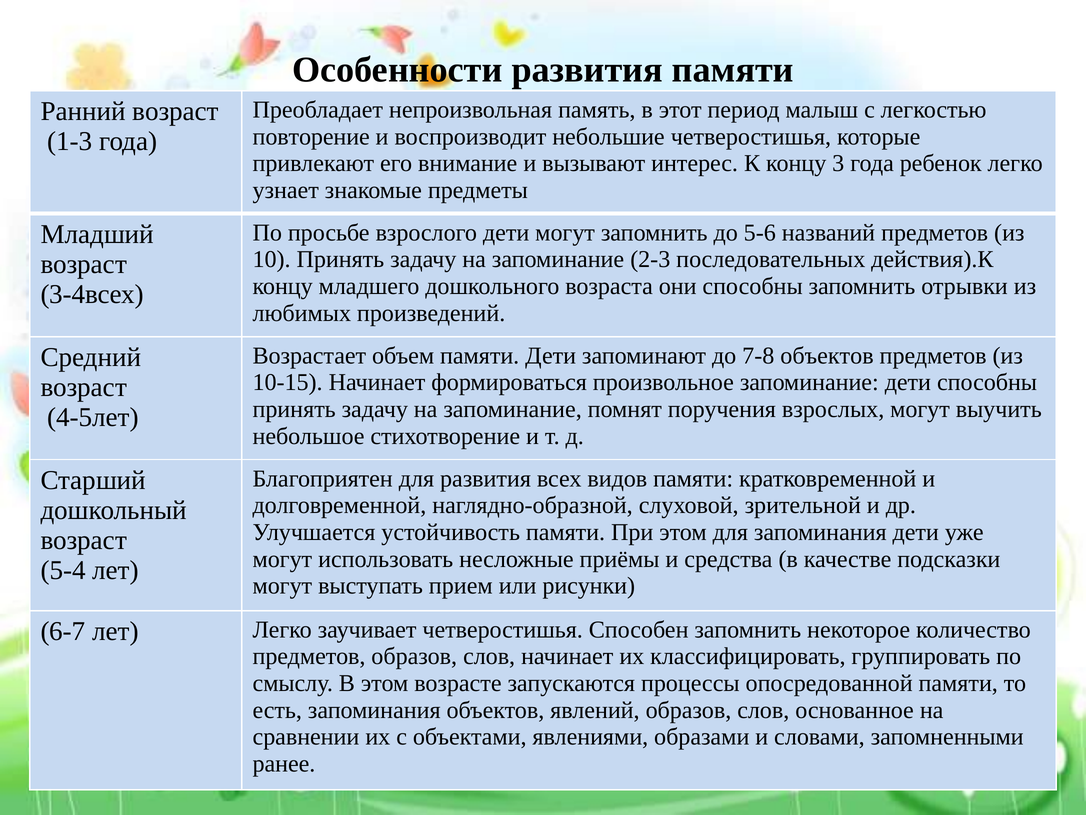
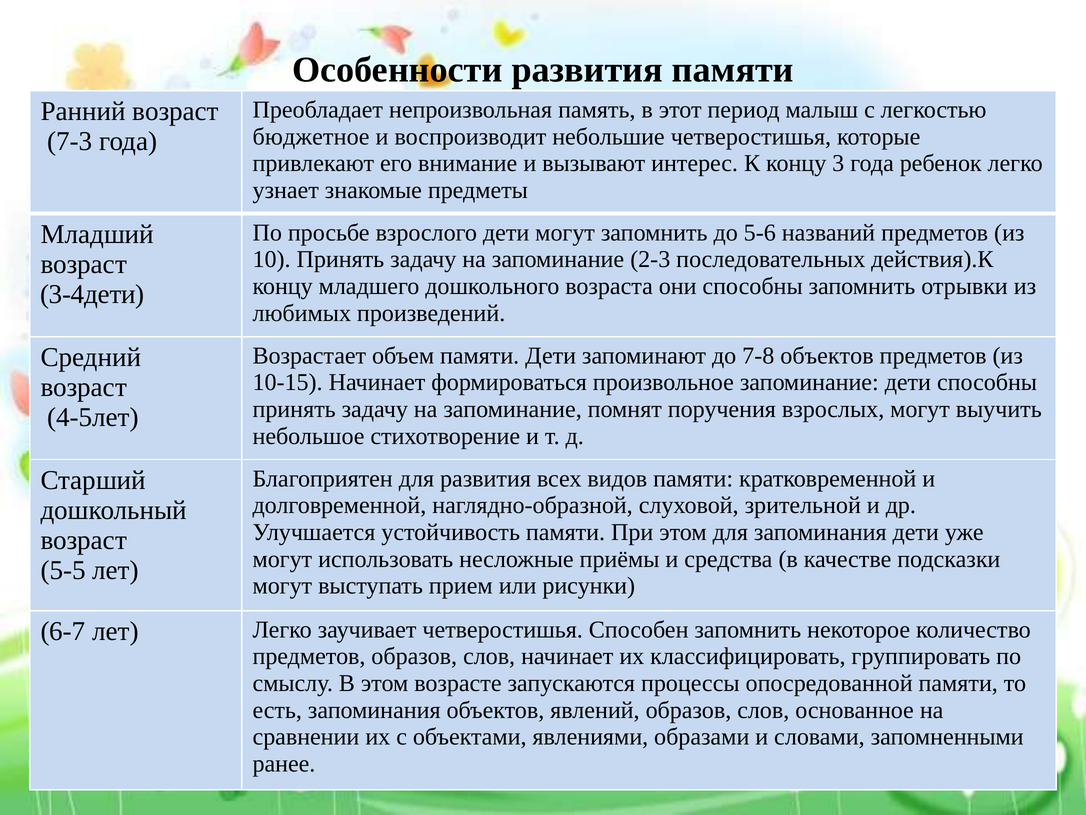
повторение: повторение -> бюджетное
1-3: 1-3 -> 7-3
3-4всех: 3-4всех -> 3-4дети
5-4: 5-4 -> 5-5
